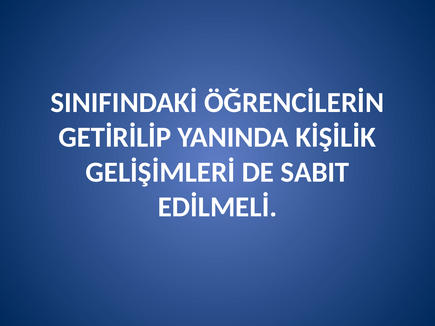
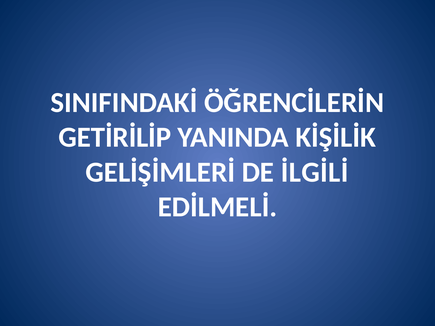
SABIT: SABIT -> İLGİLİ
